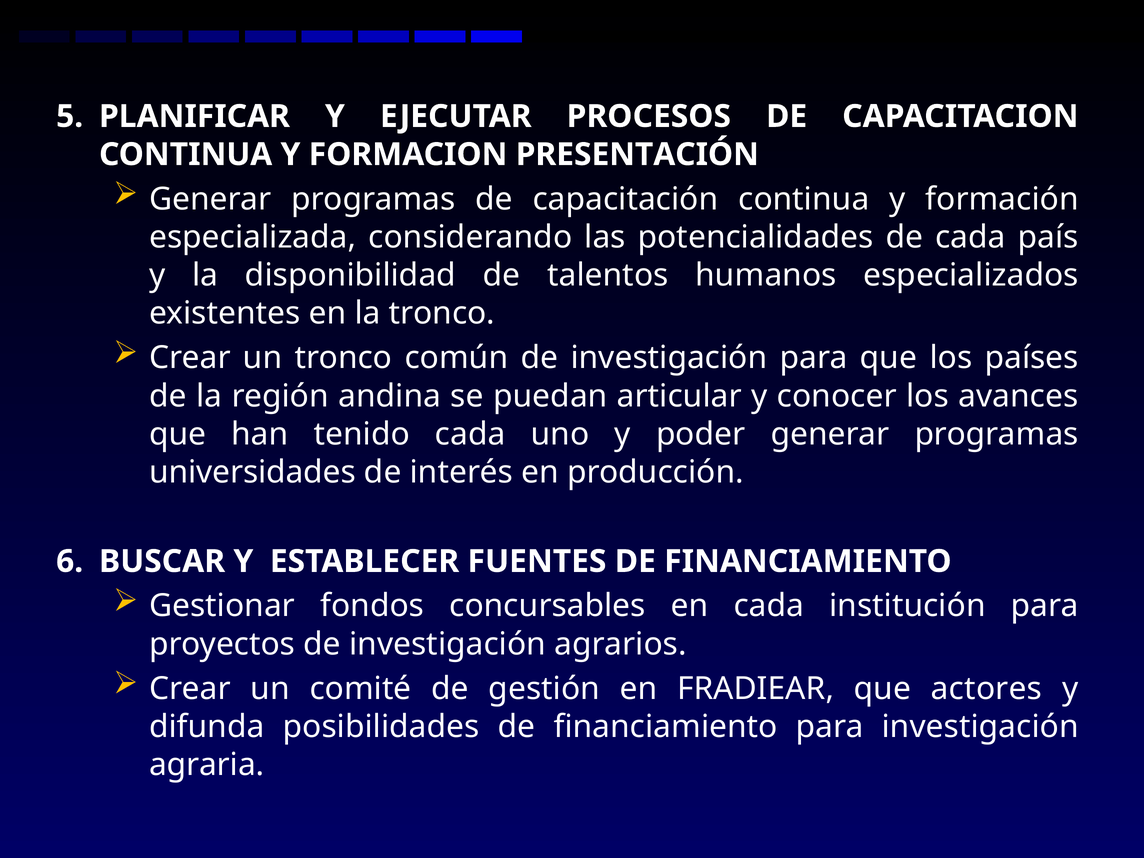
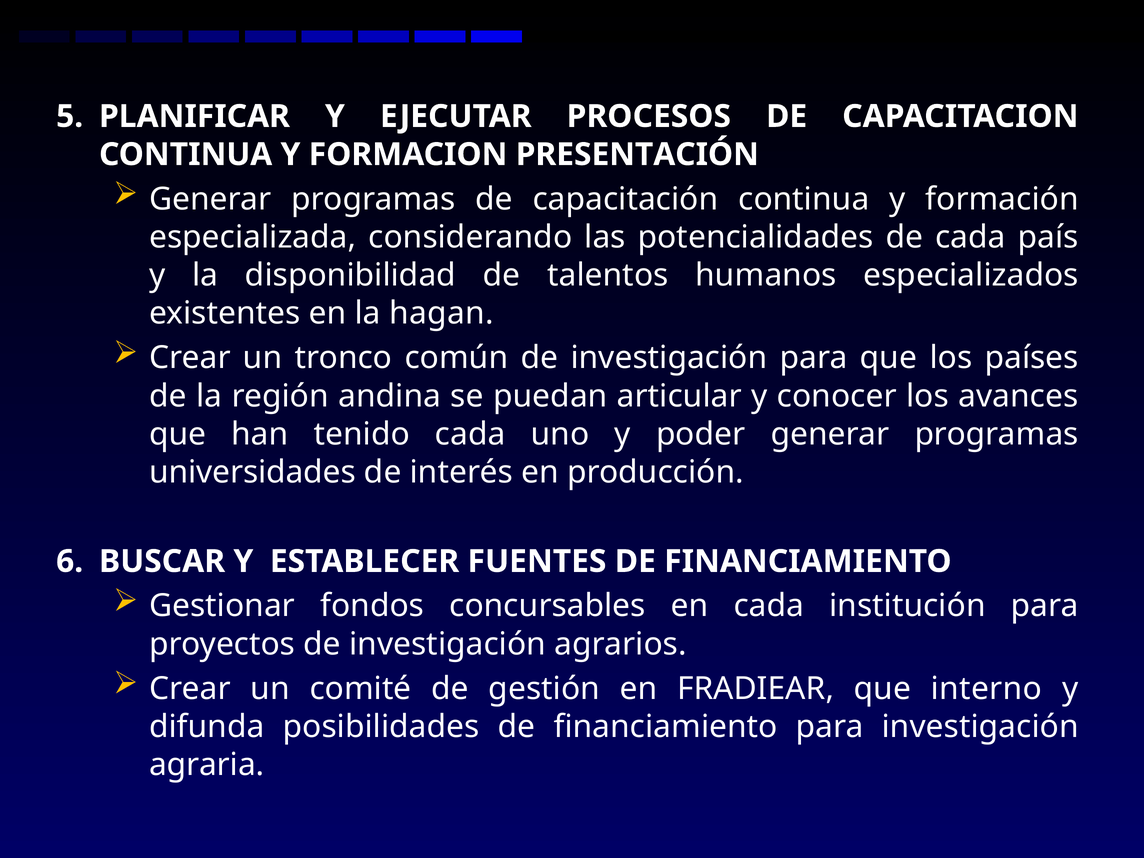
la tronco: tronco -> hagan
actores: actores -> interno
